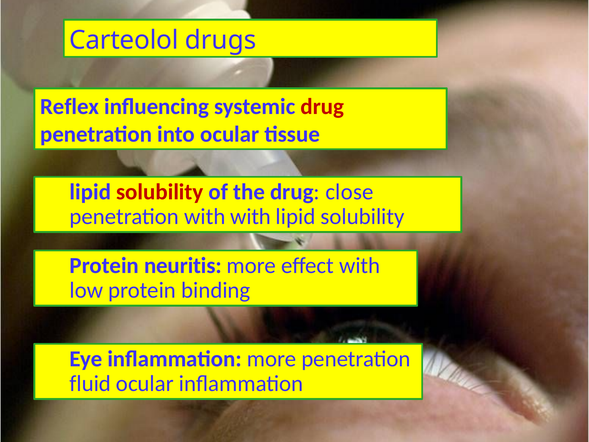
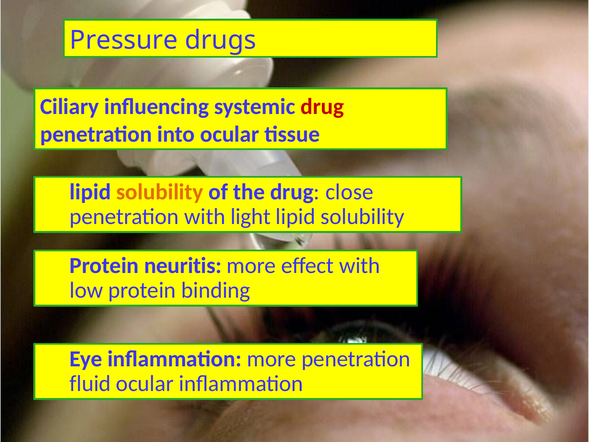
Carteolol: Carteolol -> Pressure
Reflex: Reflex -> Ciliary
solubility at (160, 192) colour: red -> orange
with with: with -> light
